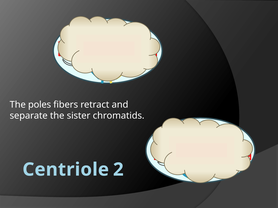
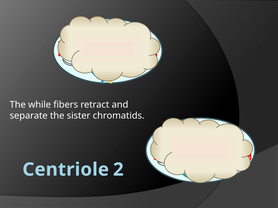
poles: poles -> while
